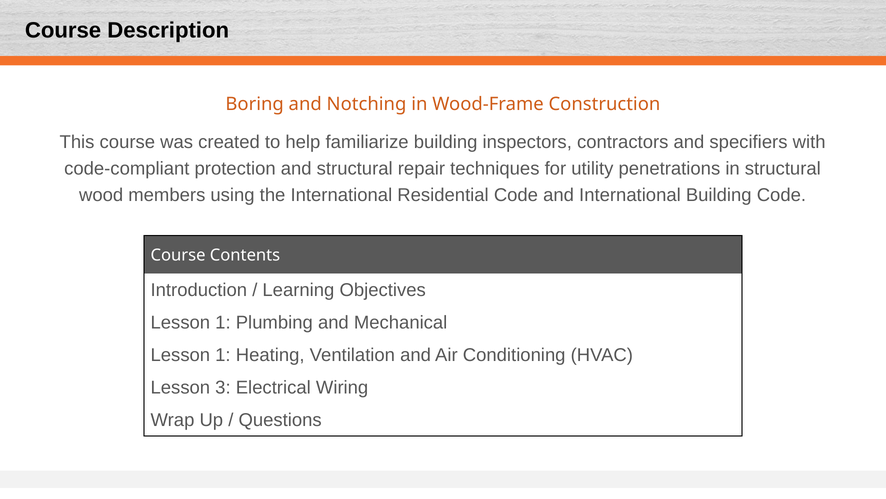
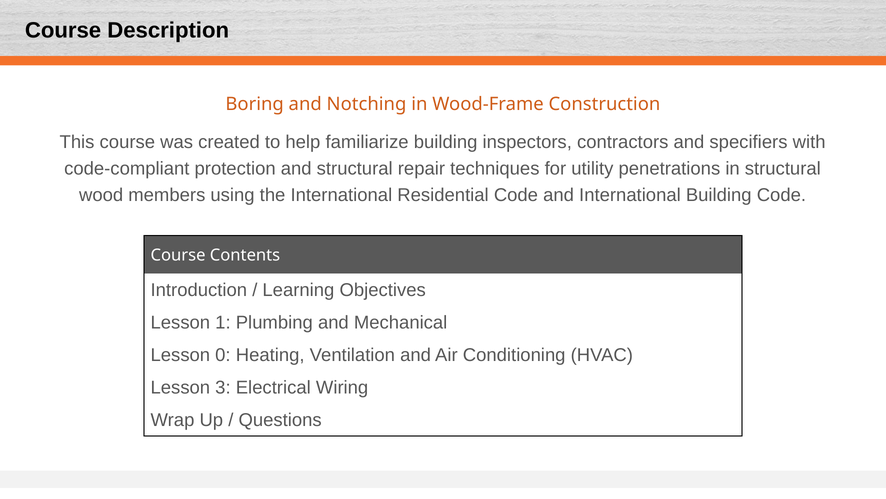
1 at (223, 355): 1 -> 0
